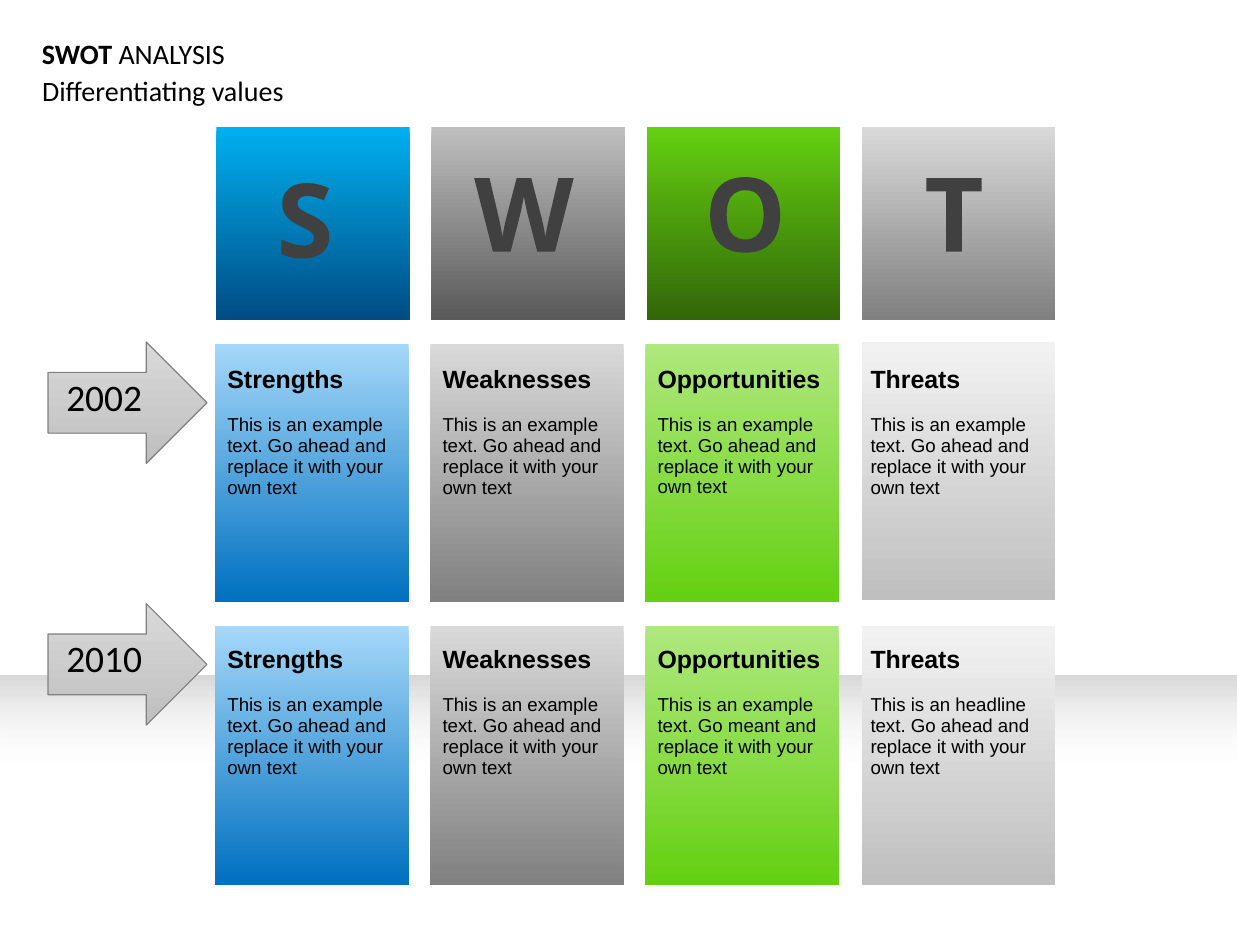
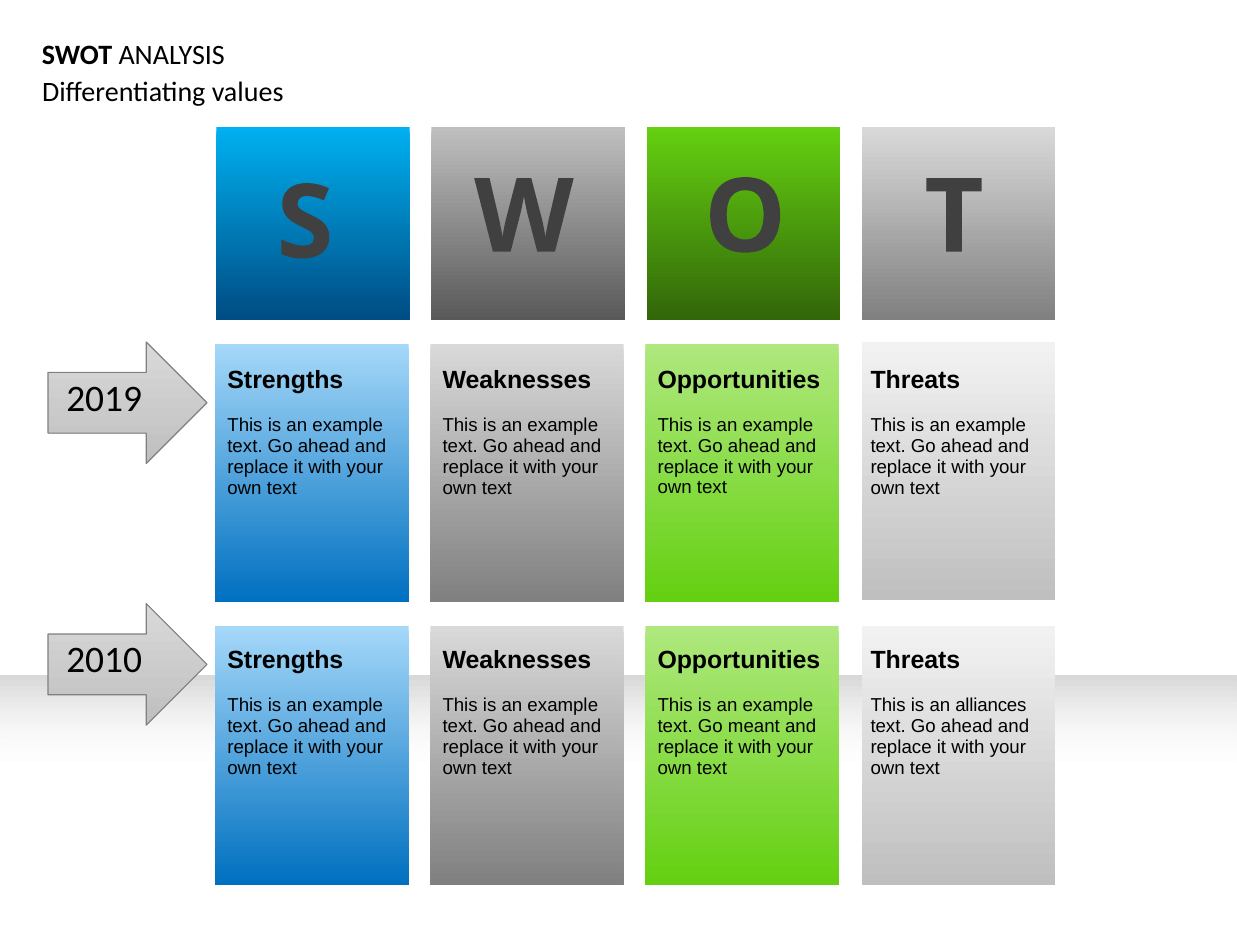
2002: 2002 -> 2019
headline: headline -> alliances
